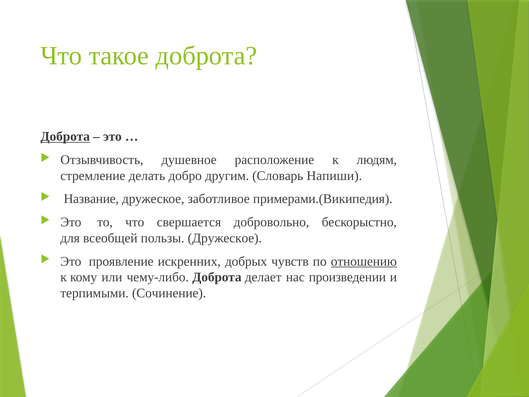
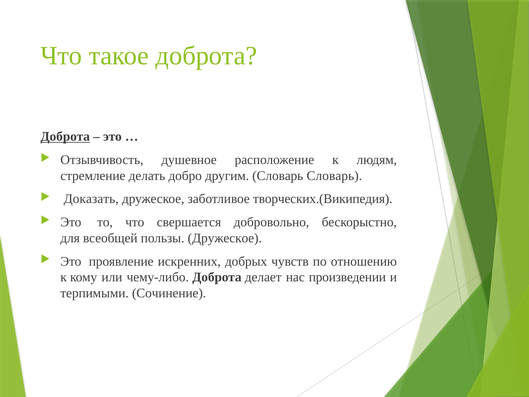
Словарь Напиши: Напиши -> Словарь
Название: Название -> Доказать
примерами.(Википедия: примерами.(Википедия -> творческих.(Википедия
отношению underline: present -> none
